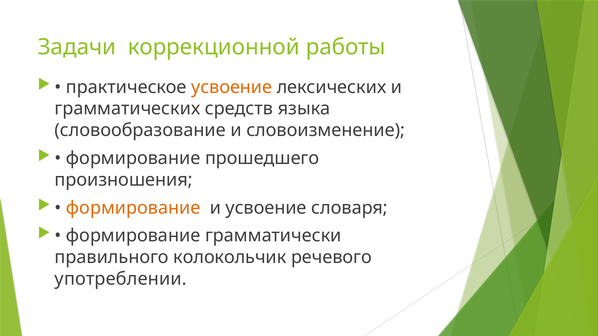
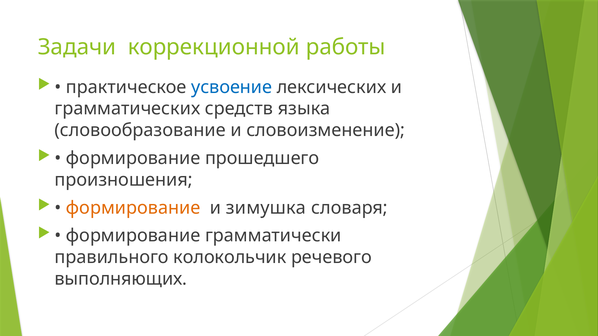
усвоение at (232, 87) colour: orange -> blue
и усвоение: усвоение -> зимушка
употреблении: употреблении -> выполняющих
